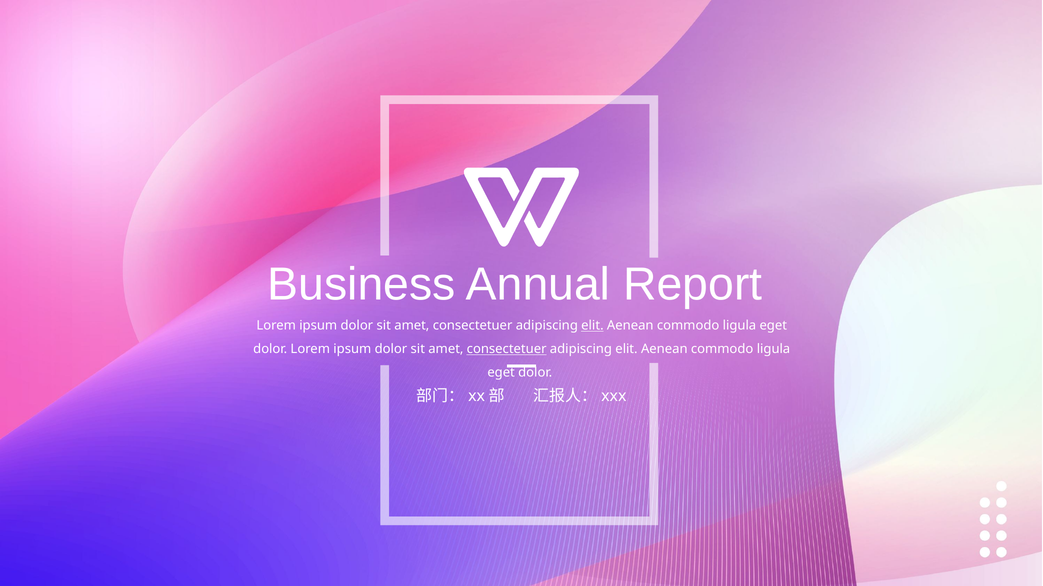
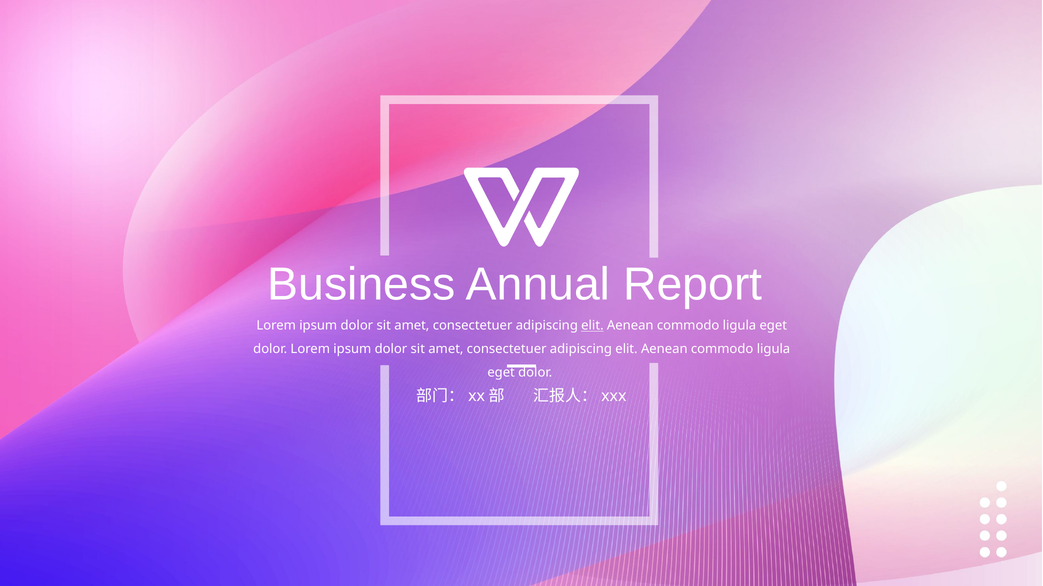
consectetuer at (507, 350) underline: present -> none
